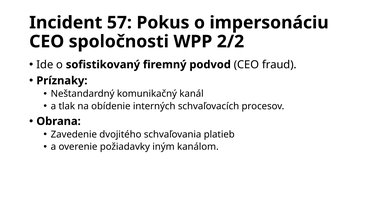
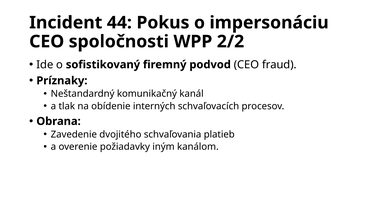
57: 57 -> 44
